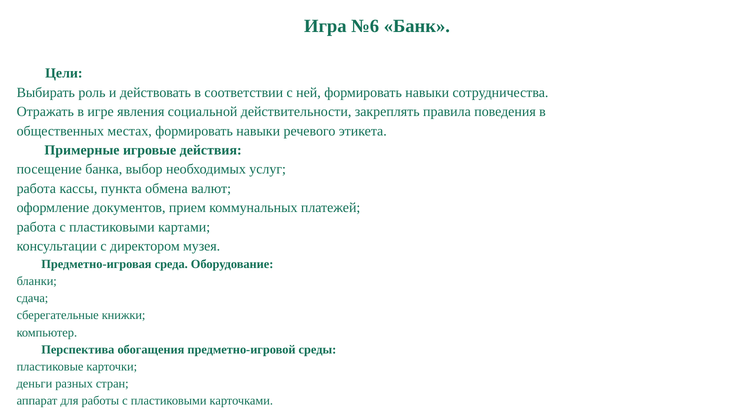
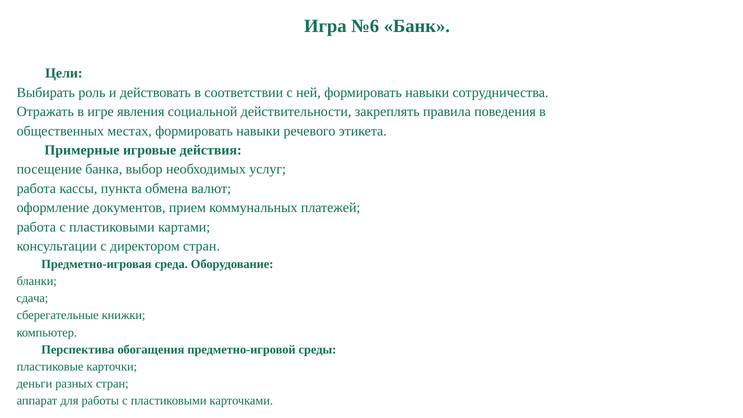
директором музея: музея -> стран
